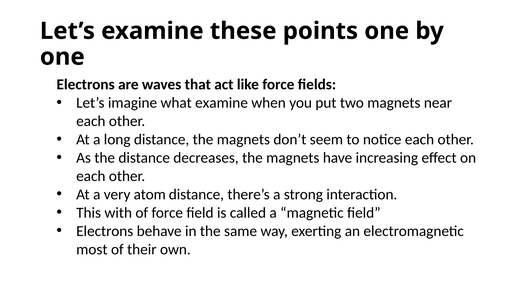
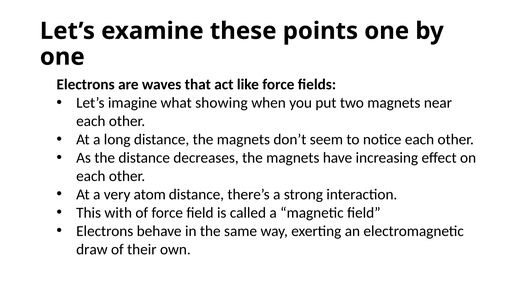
what examine: examine -> showing
most: most -> draw
